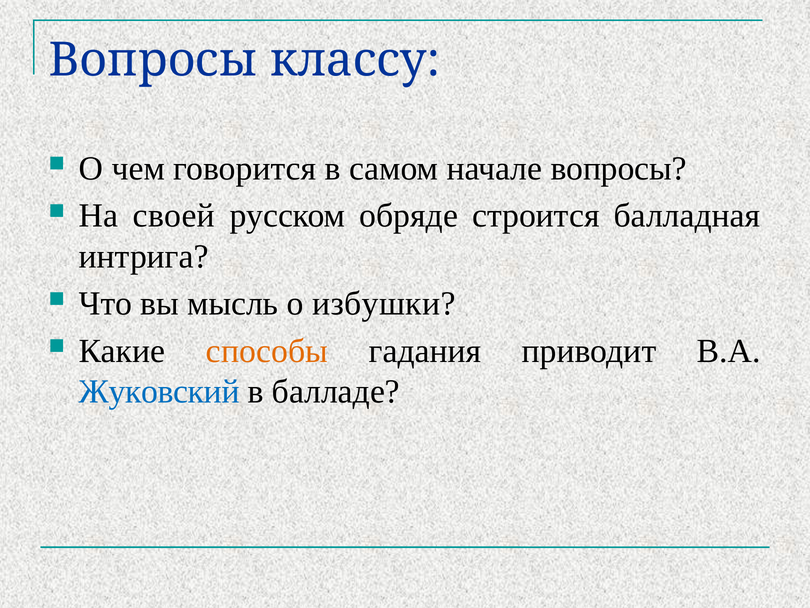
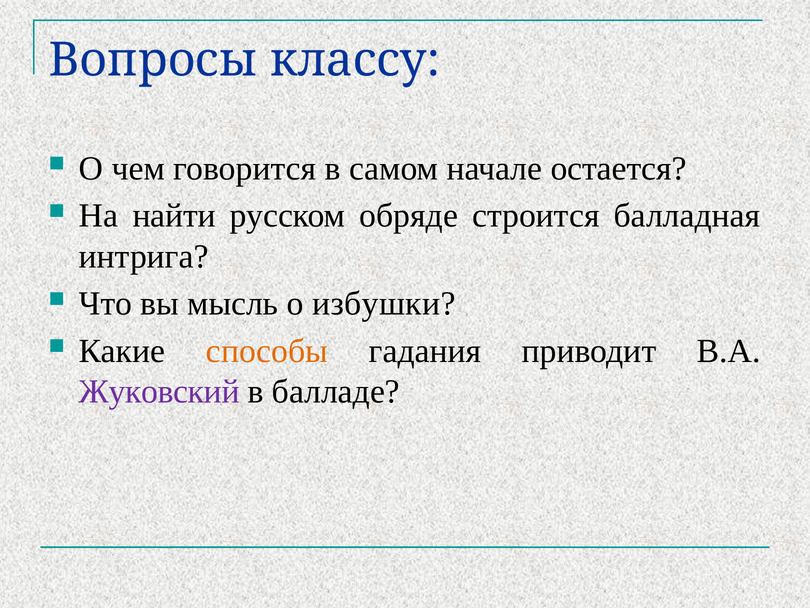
начале вопросы: вопросы -> остается
своей: своей -> найти
Жуковский colour: blue -> purple
